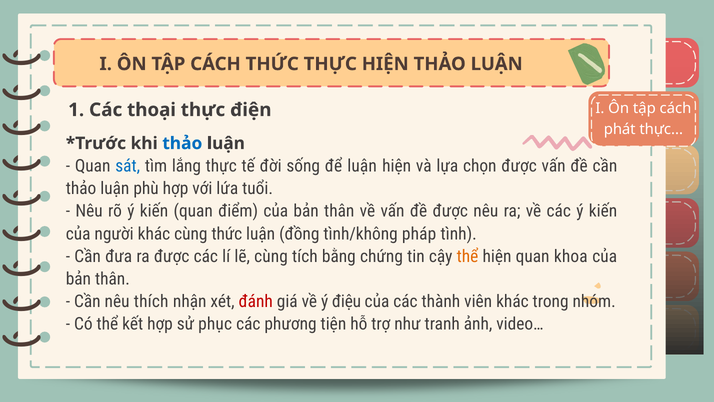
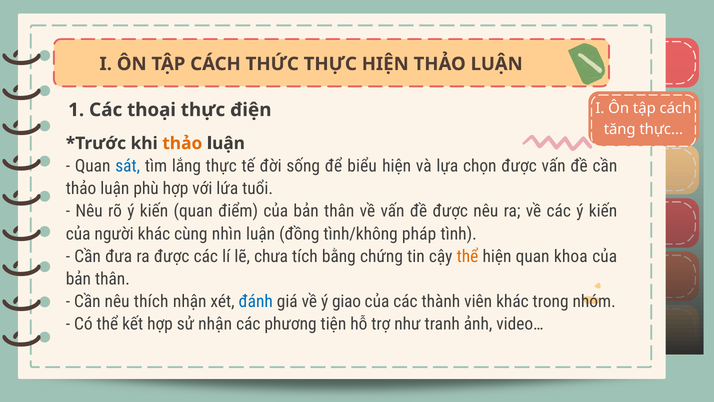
phát: phát -> tăng
thảo at (182, 143) colour: blue -> orange
để luận: luận -> biểu
cùng thức: thức -> nhìn
lẽ cùng: cùng -> chưa
đánh colour: red -> blue
điệu: điệu -> giao
sử phục: phục -> nhận
